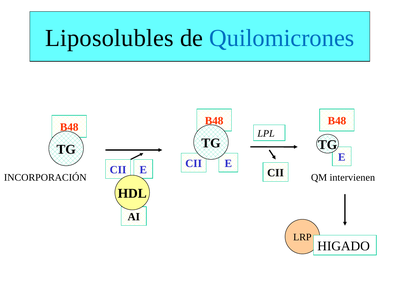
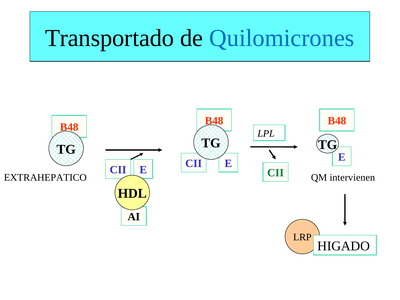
Liposolubles: Liposolubles -> Transportado
CII at (276, 173) colour: black -> green
INCORPORACIÓN: INCORPORACIÓN -> EXTRAHEPATICO
